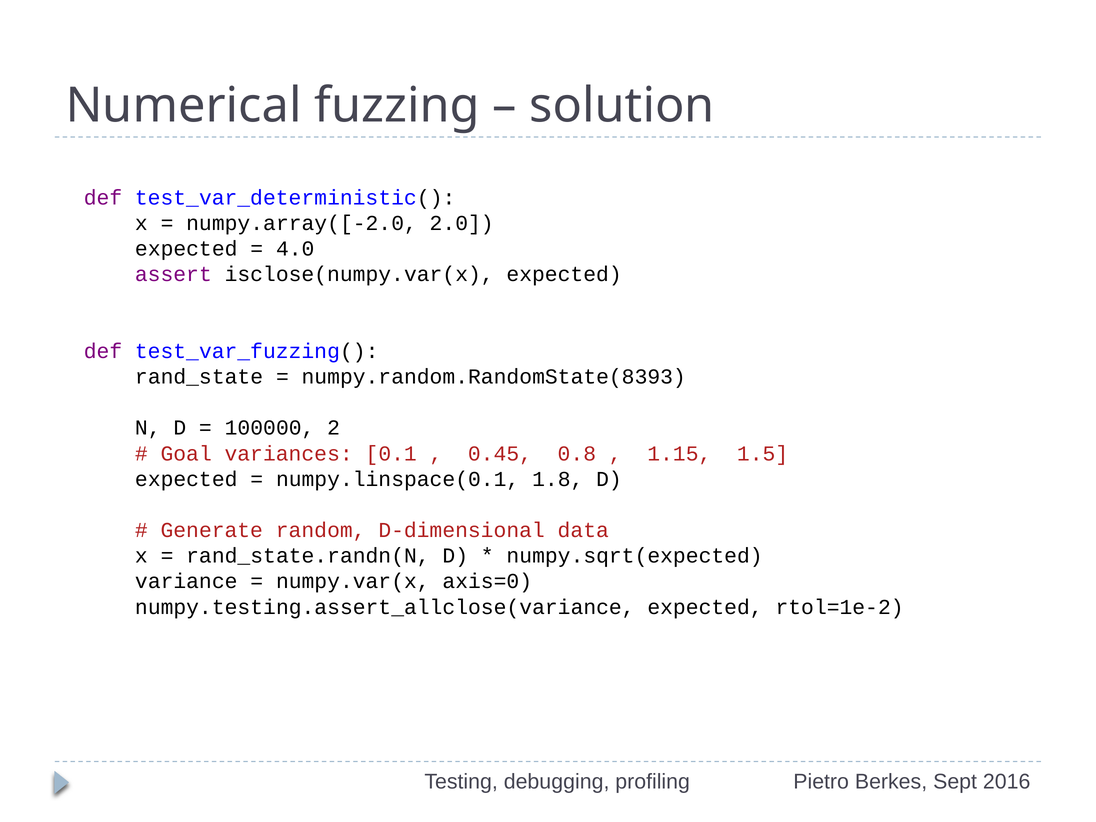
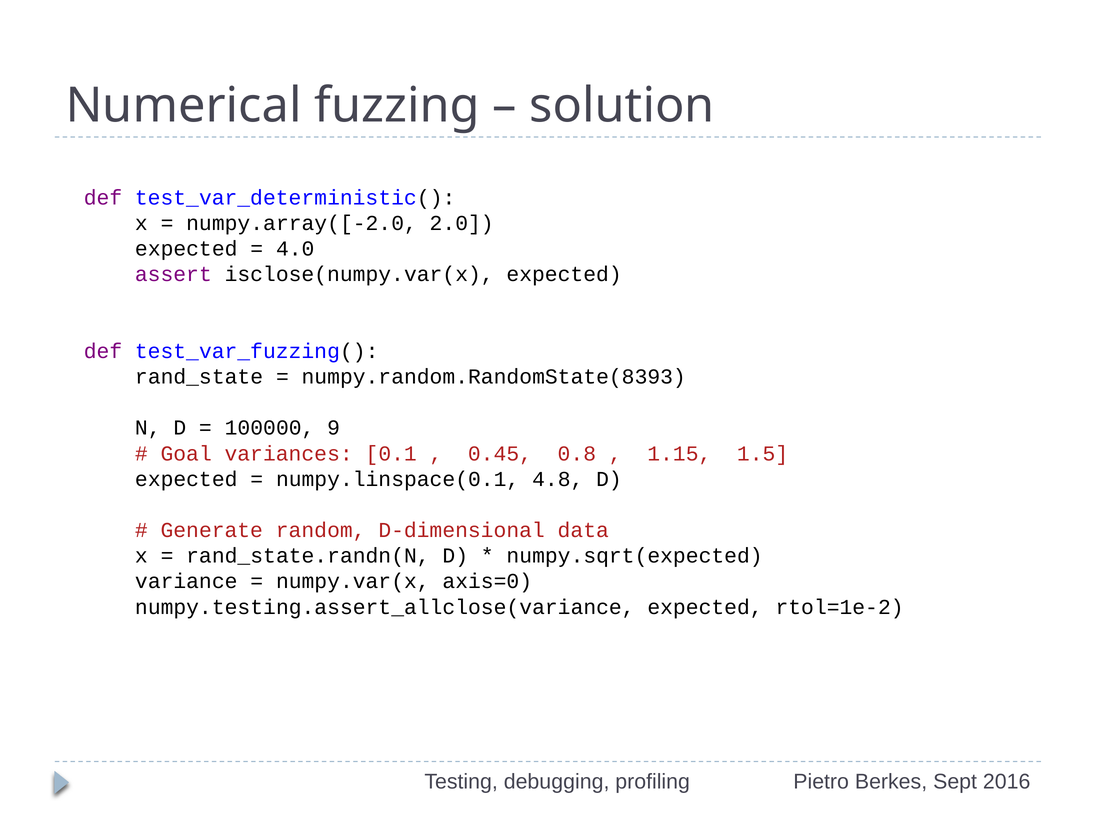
2: 2 -> 9
1.8: 1.8 -> 4.8
